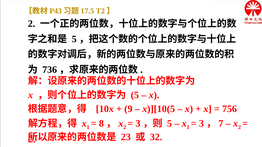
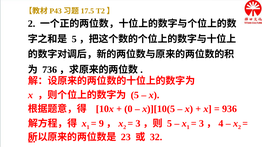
9: 9 -> 0
756: 756 -> 936
8: 8 -> 9
7: 7 -> 4
